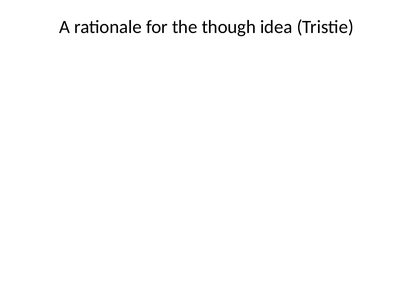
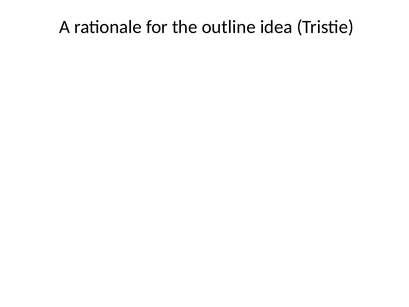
though: though -> outline
